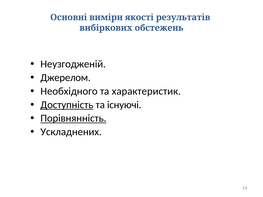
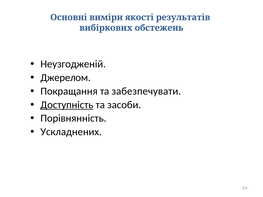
Необхідного: Необхідного -> Покращання
характеристик: характеристик -> забезпечувати
існуючі: існуючі -> засоби
Порівнянність underline: present -> none
